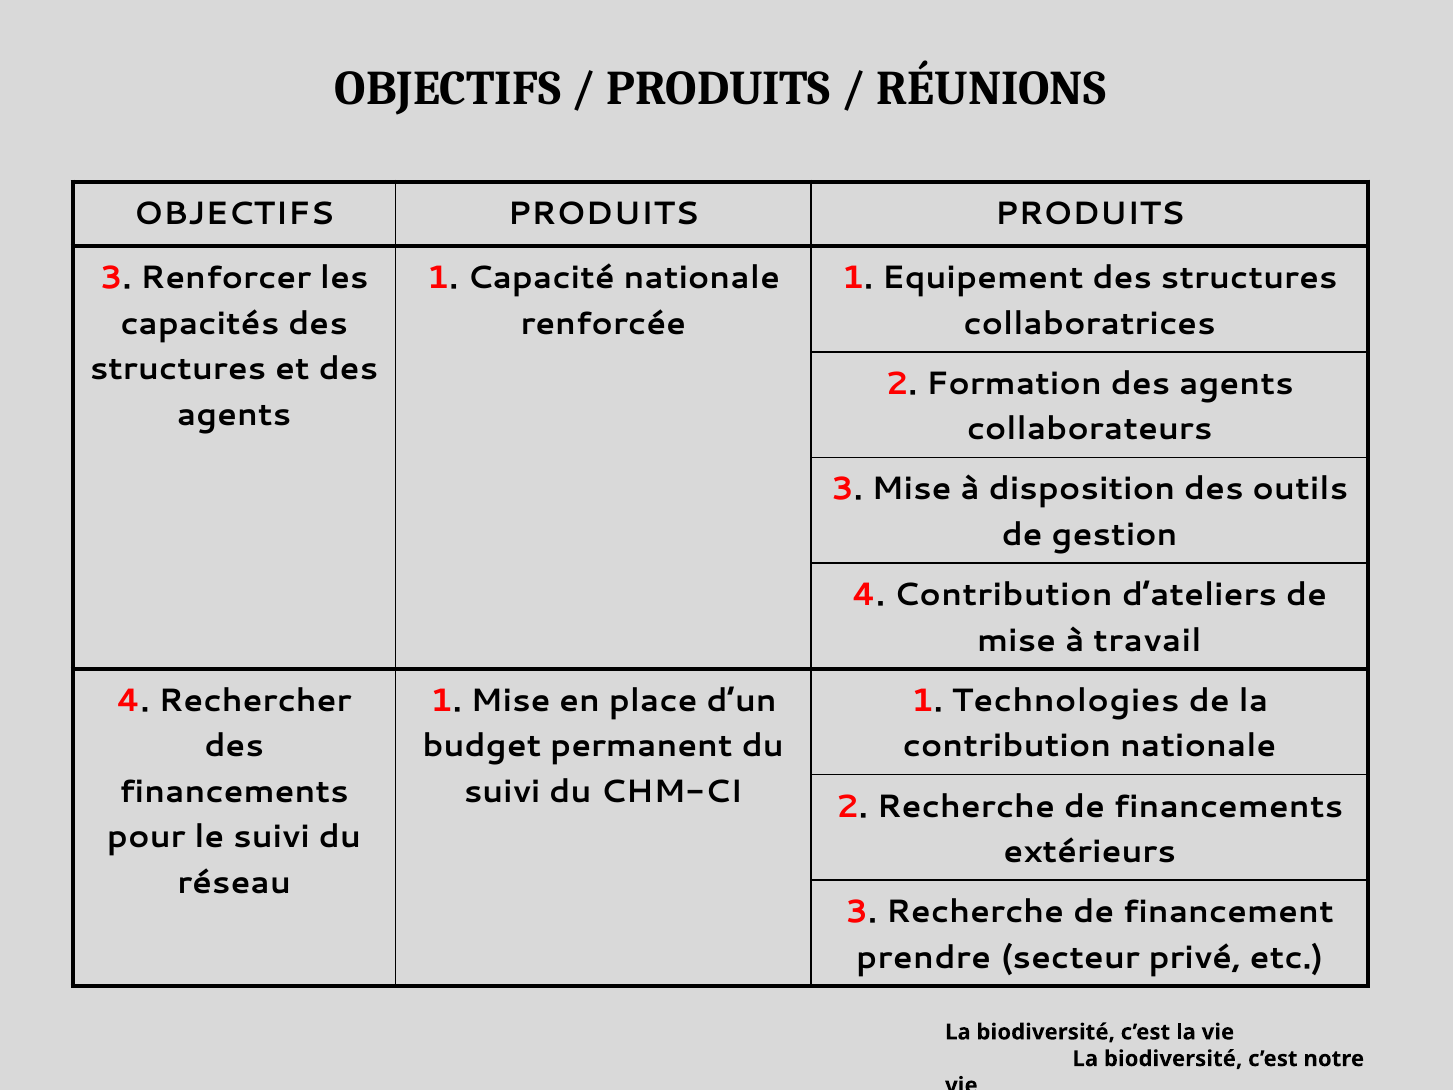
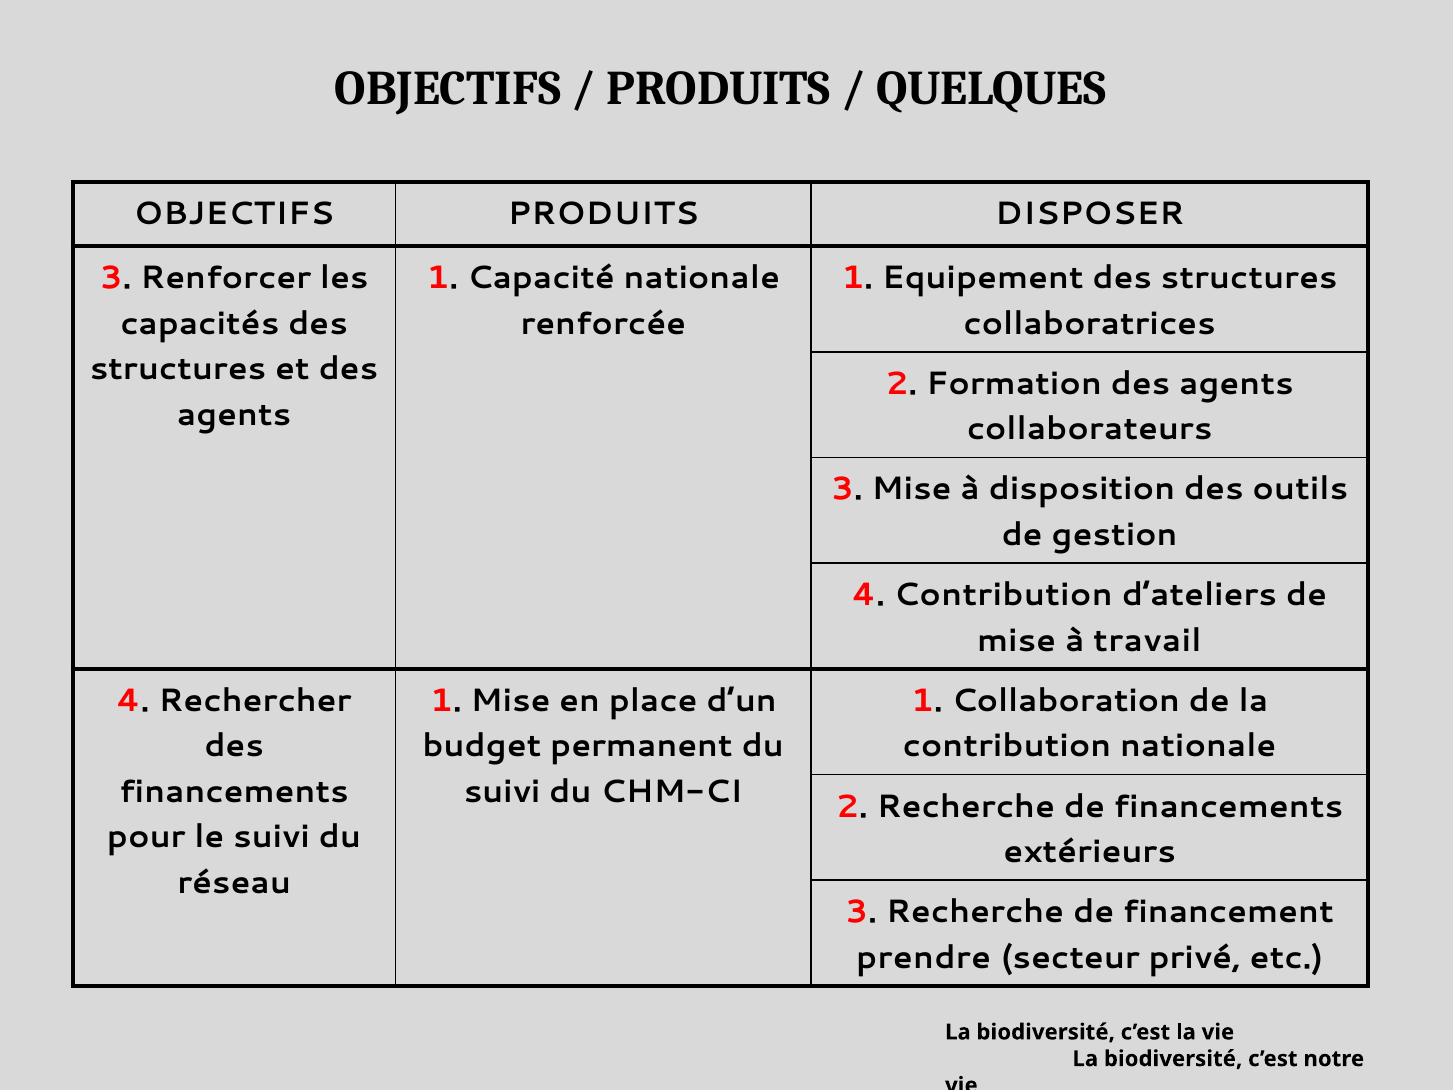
RÉUNIONS: RÉUNIONS -> QUELQUES
PRODUITS PRODUITS: PRODUITS -> DISPOSER
Technologies: Technologies -> Collaboration
